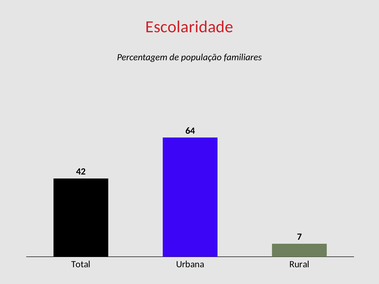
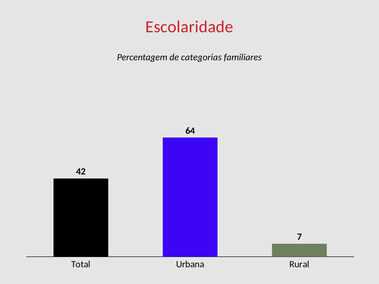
população: população -> categorias
